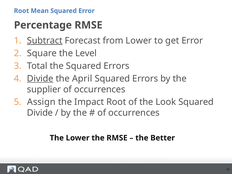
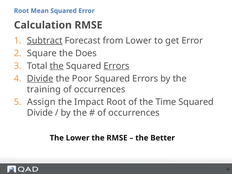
Percentage: Percentage -> Calculation
Level: Level -> Does
the at (57, 66) underline: none -> present
Errors at (117, 66) underline: none -> present
April: April -> Poor
supplier: supplier -> training
Look: Look -> Time
